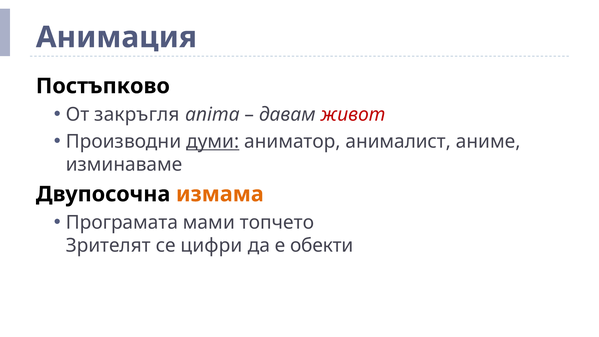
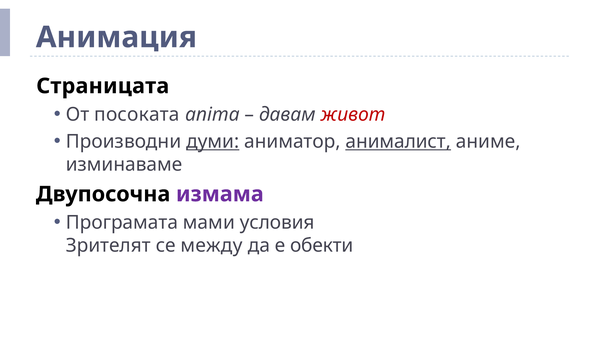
Постъпково: Постъпково -> Страницата
закръгля: закръгля -> посоката
анималист underline: none -> present
измама colour: orange -> purple
топчето: топчето -> условия
цифри: цифри -> между
